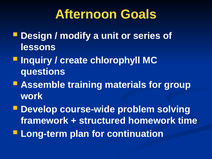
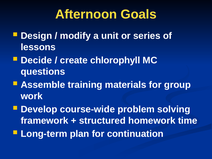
Inquiry: Inquiry -> Decide
